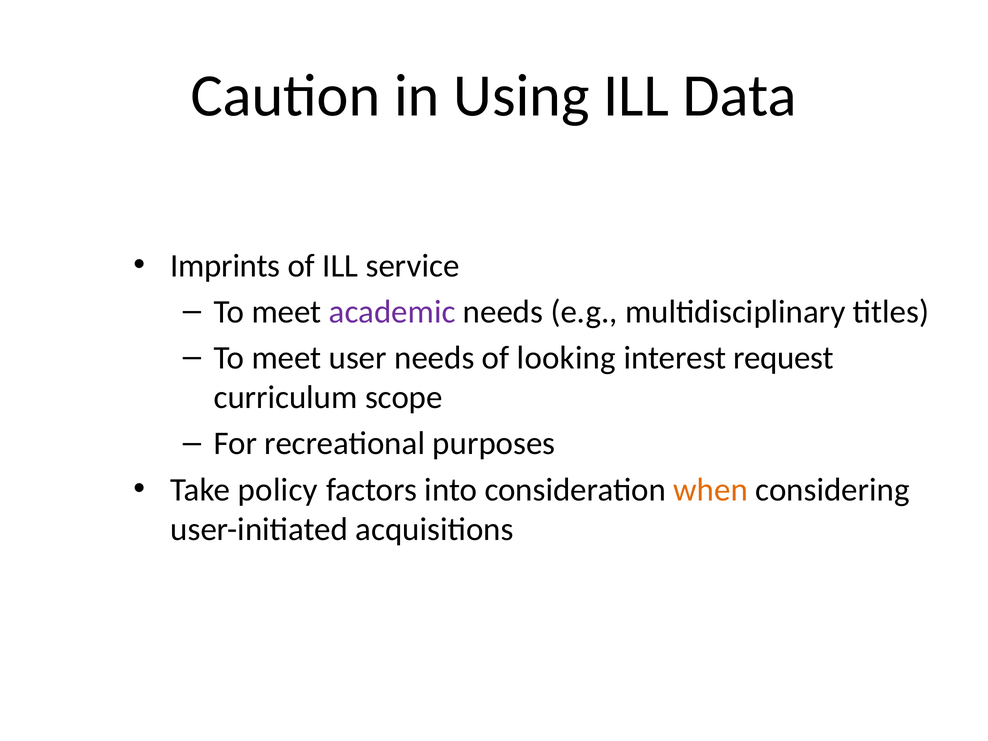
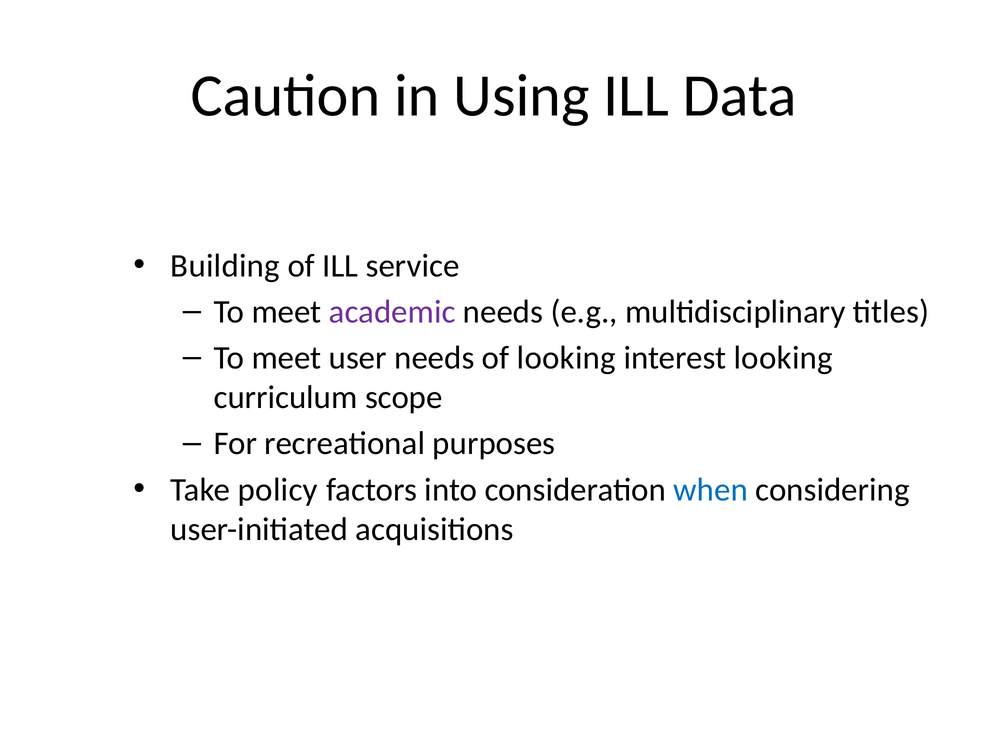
Imprints: Imprints -> Building
interest request: request -> looking
when colour: orange -> blue
